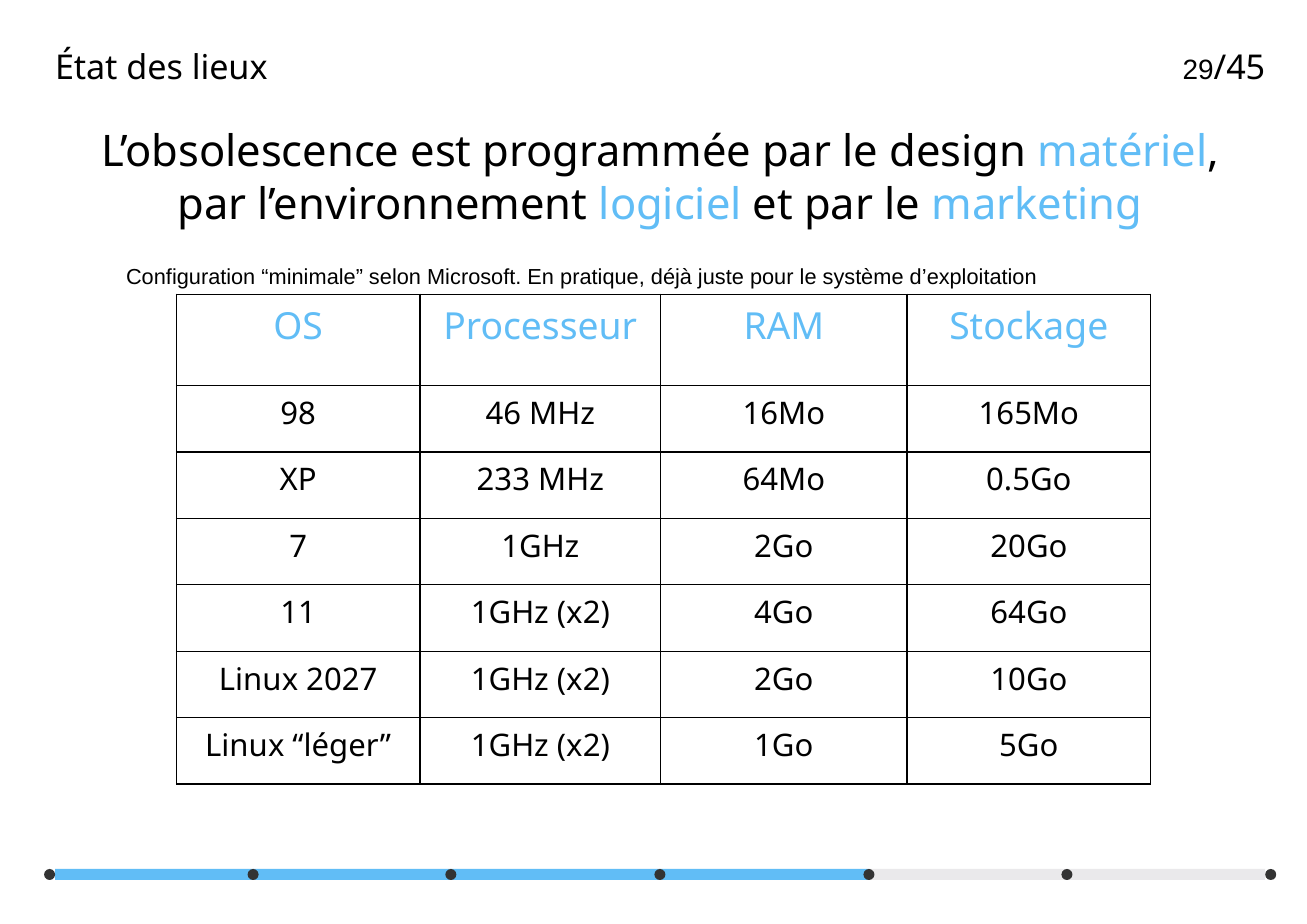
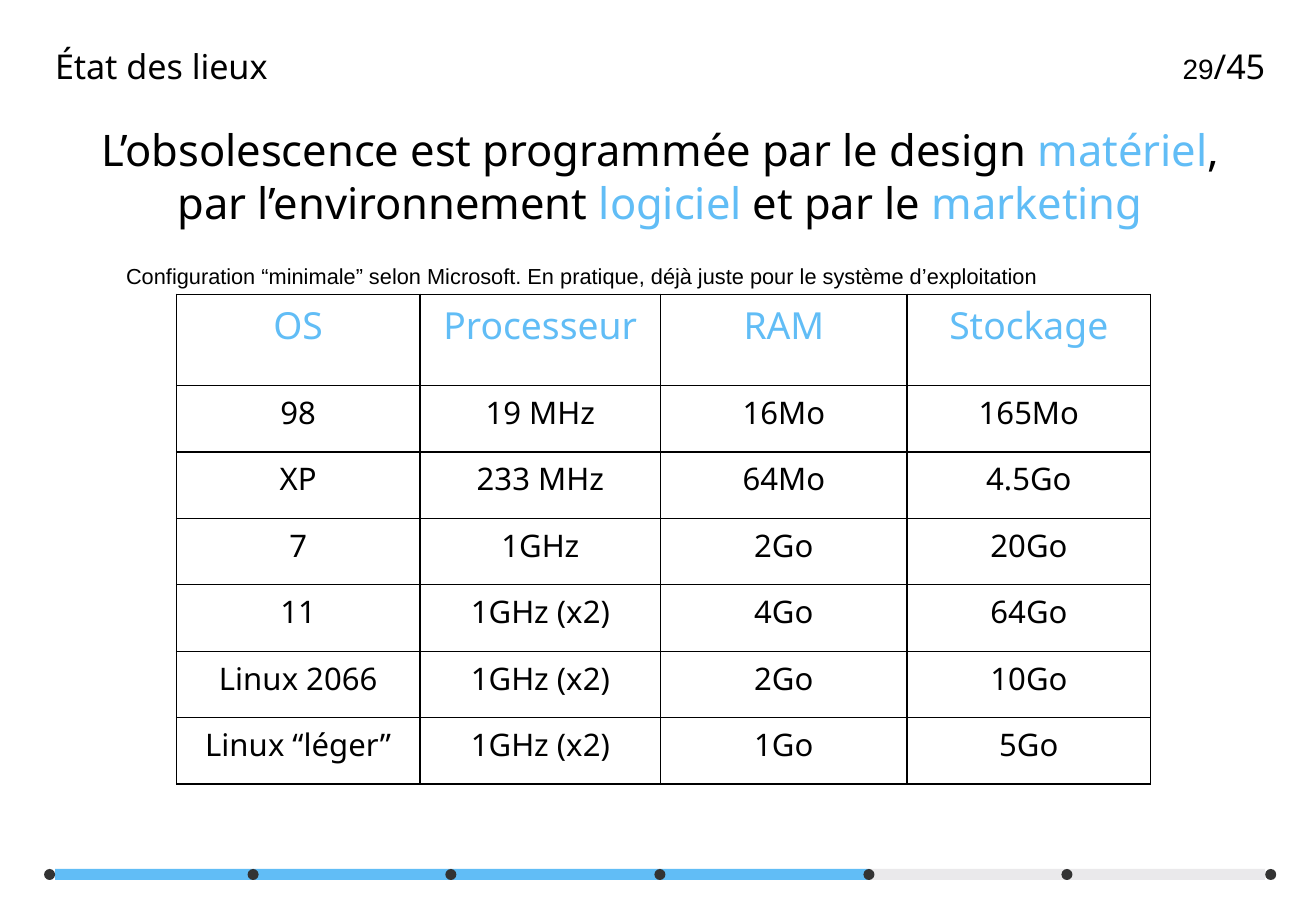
46: 46 -> 19
0.5Go: 0.5Go -> 4.5Go
2027: 2027 -> 2066
